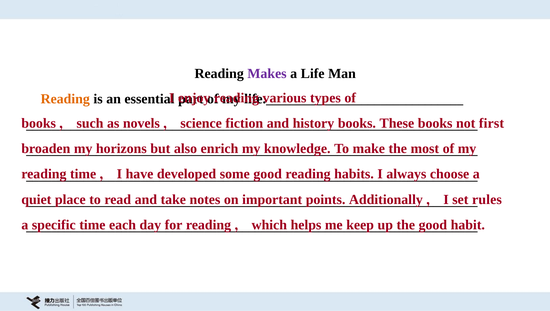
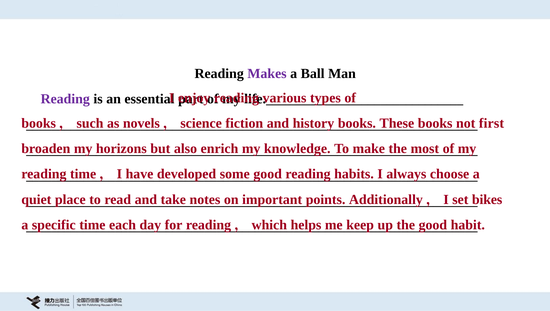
a Life: Life -> Ball
Reading at (65, 99) colour: orange -> purple
rules: rules -> bikes
